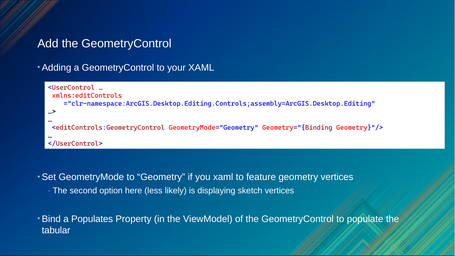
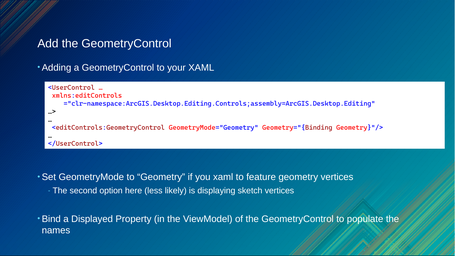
Populates: Populates -> Displayed
tabular: tabular -> names
